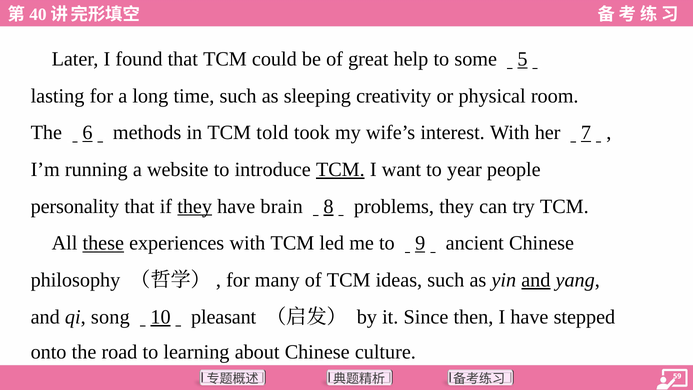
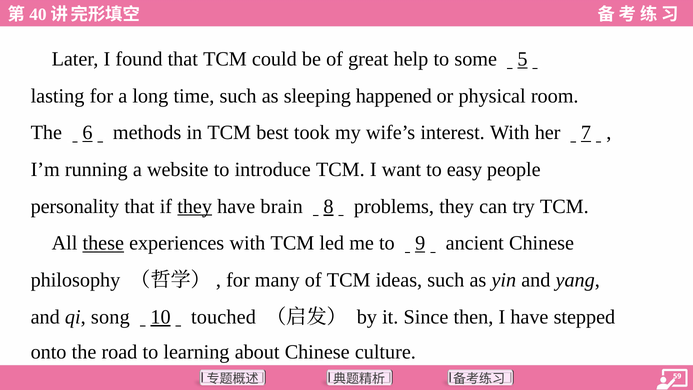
creativity: creativity -> happened
told: told -> best
TCM at (340, 169) underline: present -> none
year: year -> easy
and at (536, 280) underline: present -> none
pleasant: pleasant -> touched
